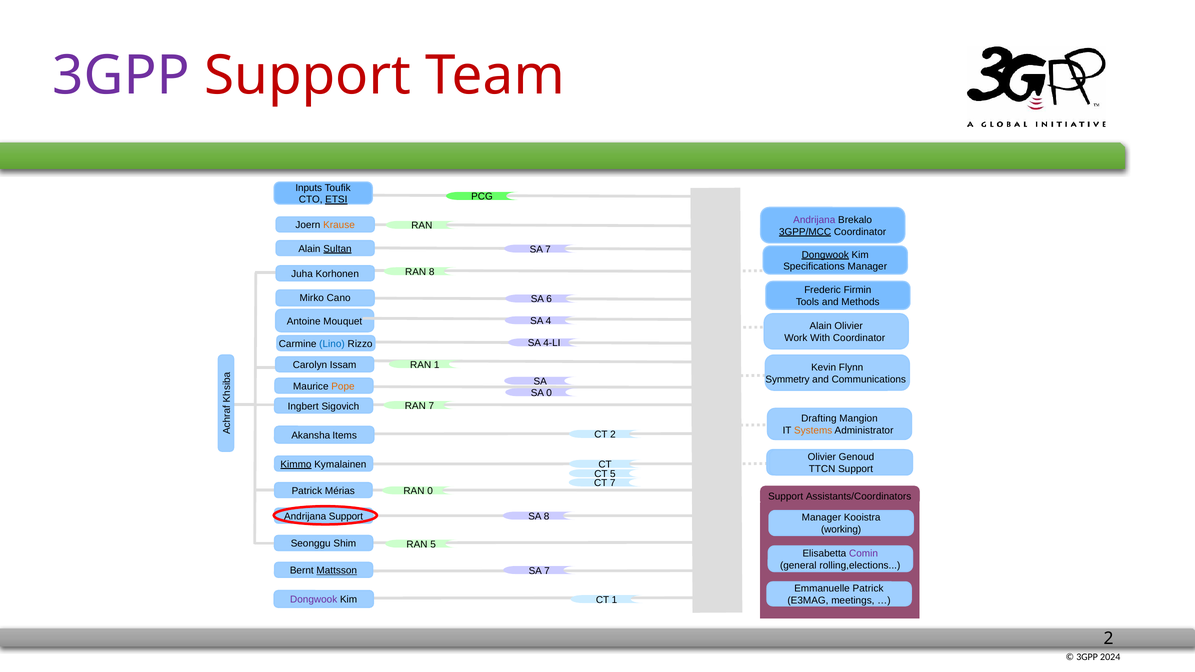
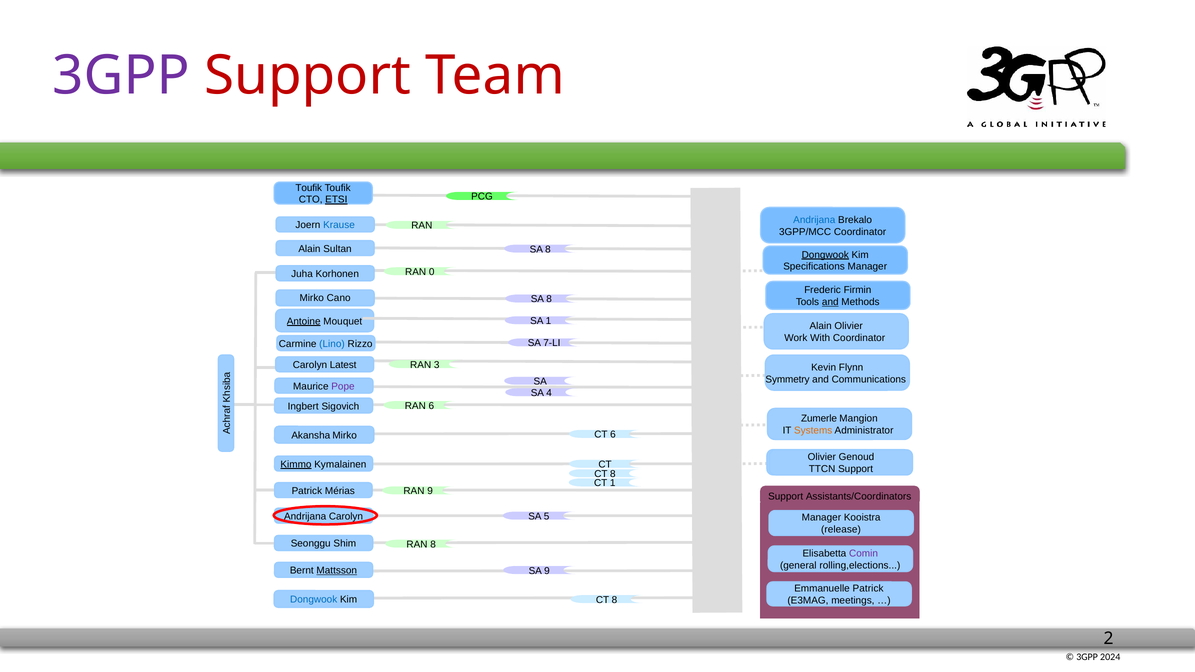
Inputs at (309, 188): Inputs -> Toufik
Andrijana at (814, 220) colour: purple -> blue
Krause colour: orange -> blue
3GPP/MCC underline: present -> none
Sultan underline: present -> none
7 at (548, 249): 7 -> 8
RAN 8: 8 -> 0
6 at (549, 299): 6 -> 8
and at (830, 302) underline: none -> present
Antoine underline: none -> present
SA 4: 4 -> 1
4-LI: 4-LI -> 7-LI
RAN 1: 1 -> 3
Issam: Issam -> Latest
Pope colour: orange -> purple
SA 0: 0 -> 4
RAN 7: 7 -> 6
Drafting at (819, 419): Drafting -> Zumerle
CT 2: 2 -> 6
Akansha Items: Items -> Mirko
5 at (613, 474): 5 -> 8
CT 7: 7 -> 1
RAN 0: 0 -> 9
Andrijana Support: Support -> Carolyn
SA 8: 8 -> 5
working: working -> release
RAN 5: 5 -> 8
7 at (547, 571): 7 -> 9
Dongwook at (314, 600) colour: purple -> blue
1 at (614, 600): 1 -> 8
